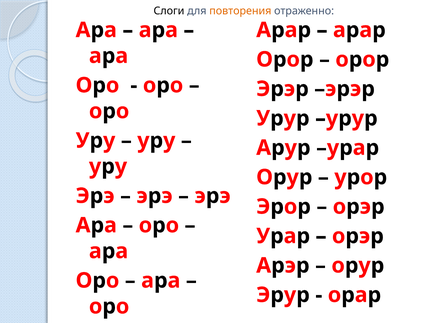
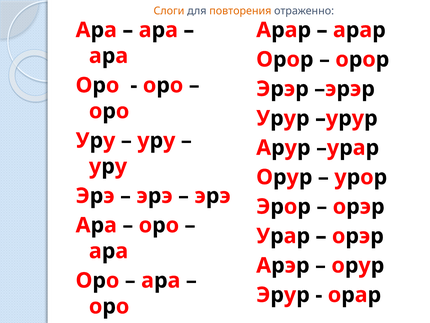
Слоги colour: black -> orange
